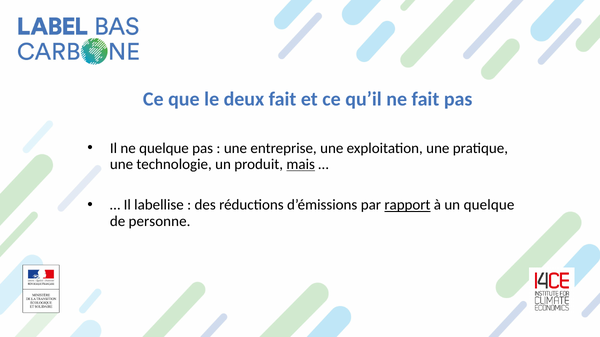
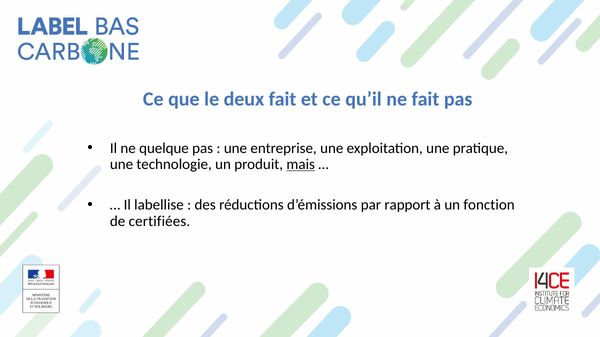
rapport underline: present -> none
un quelque: quelque -> fonction
personne: personne -> certifiées
